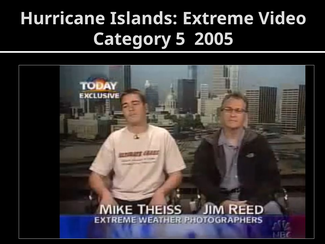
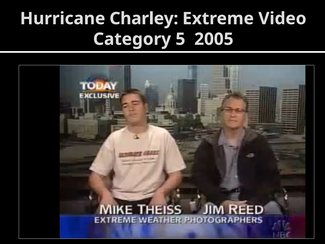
Islands: Islands -> Charley
